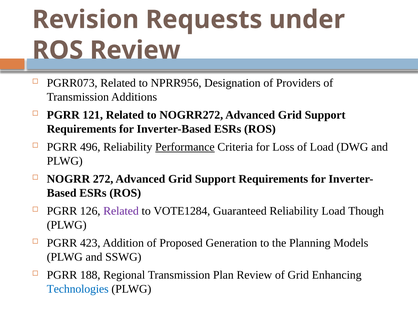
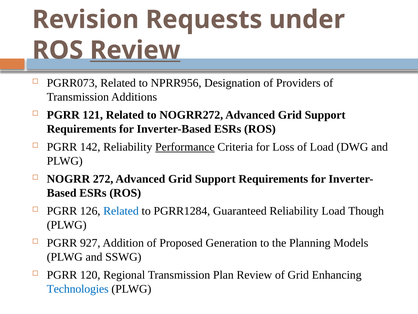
Review at (135, 50) underline: none -> present
496: 496 -> 142
Related at (121, 211) colour: purple -> blue
VOTE1284: VOTE1284 -> PGRR1284
423: 423 -> 927
188: 188 -> 120
